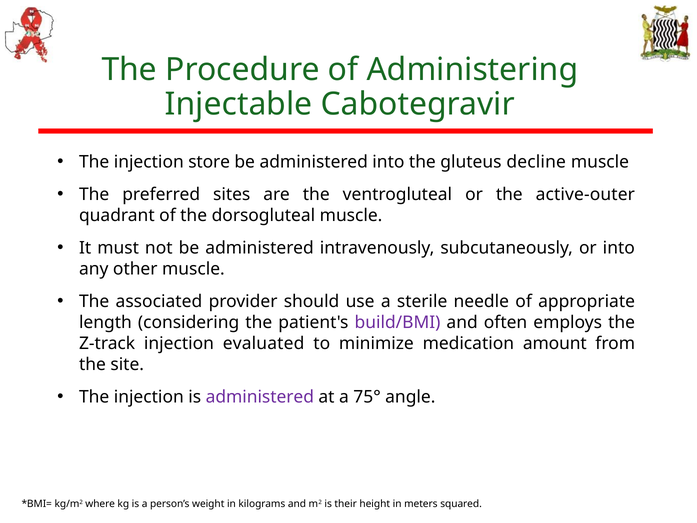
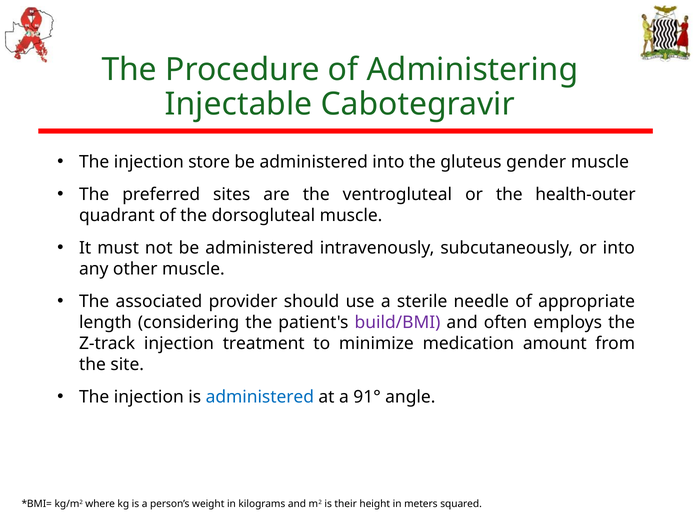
decline: decline -> gender
active-outer: active-outer -> health-outer
evaluated: evaluated -> treatment
administered at (260, 397) colour: purple -> blue
75°: 75° -> 91°
